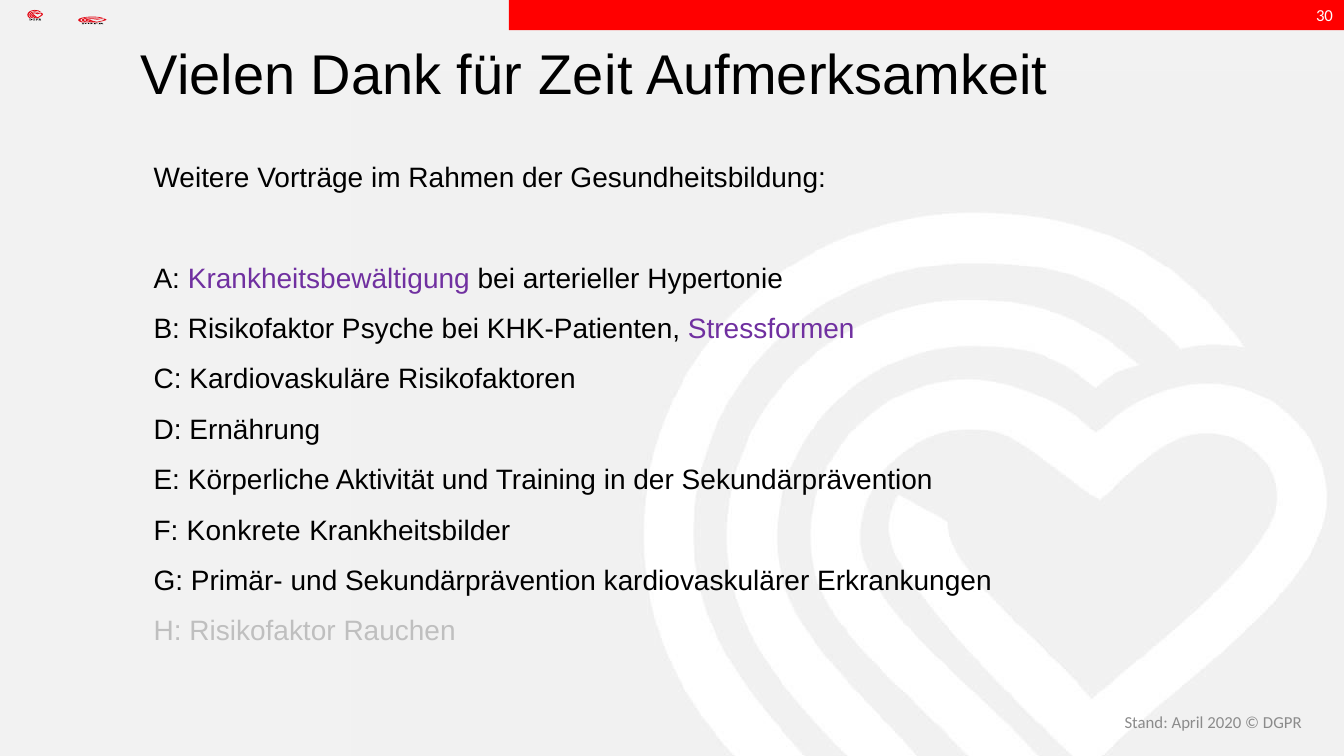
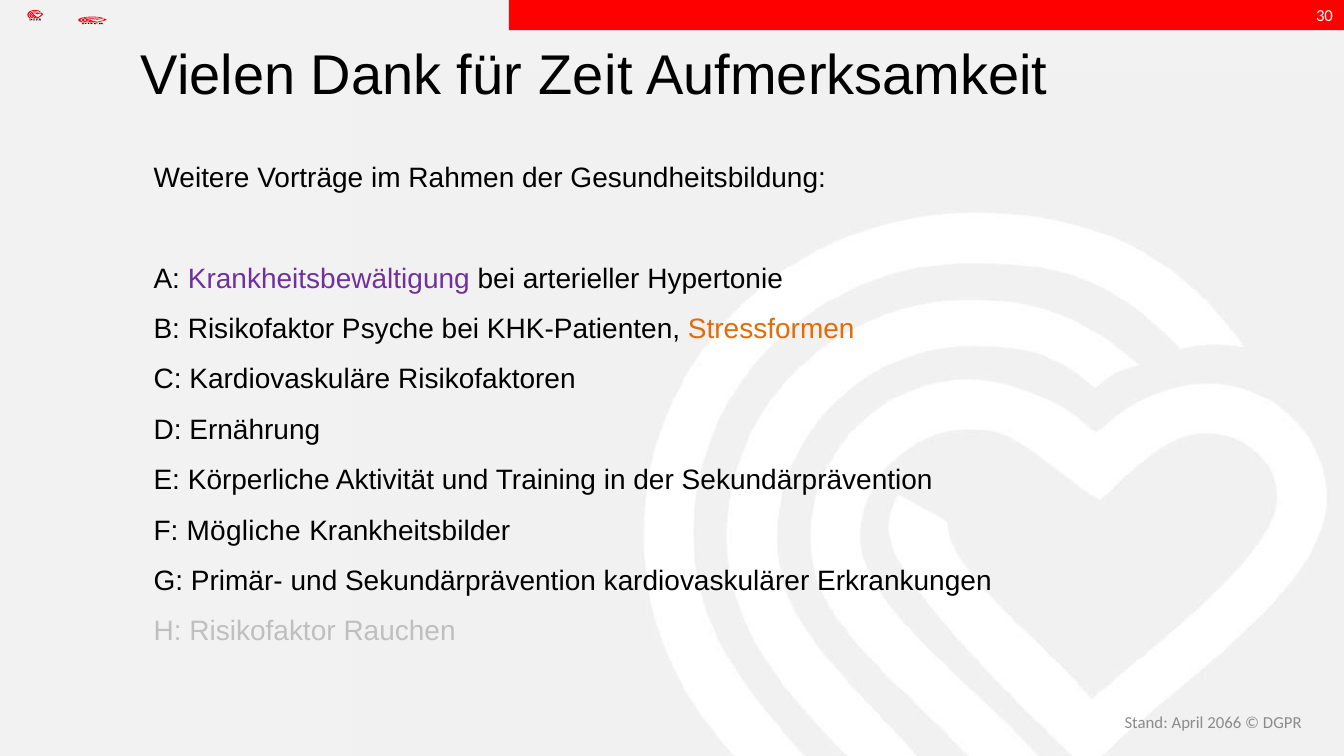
Stressformen colour: purple -> orange
Konkrete: Konkrete -> Mögliche
2020: 2020 -> 2066
